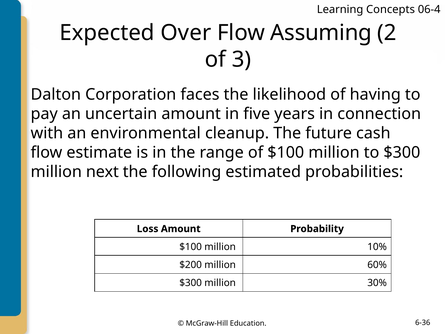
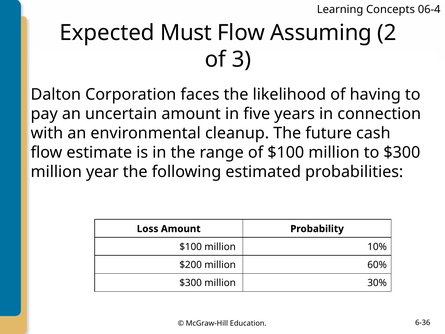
Over: Over -> Must
next: next -> year
